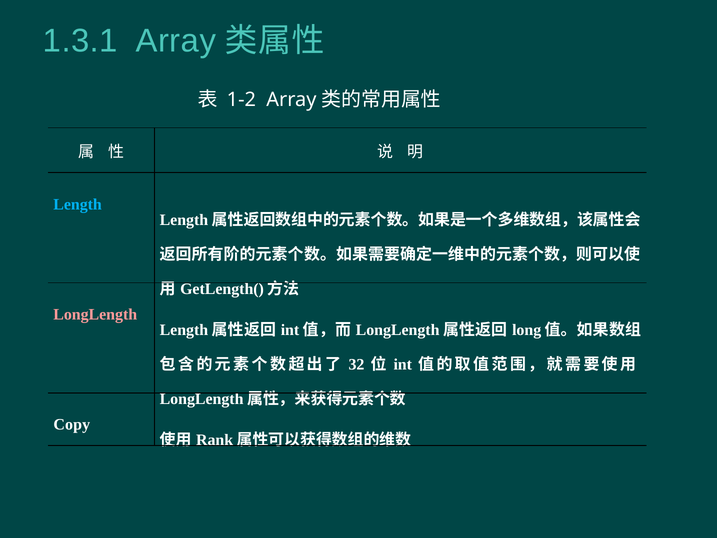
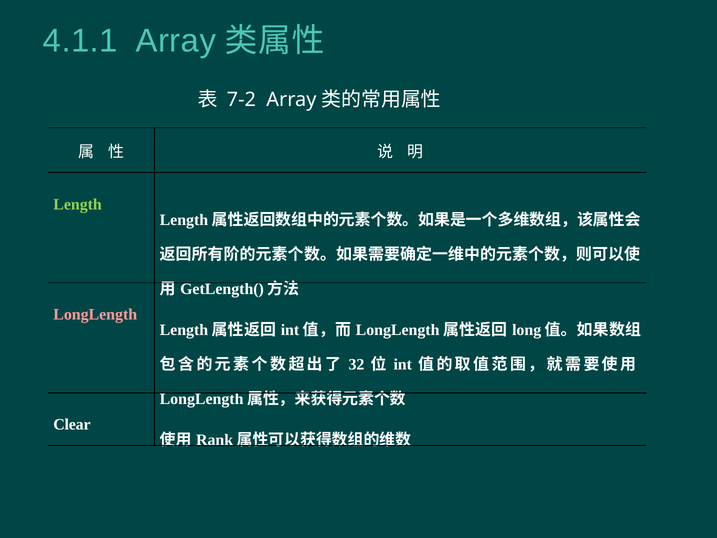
1.3.1: 1.3.1 -> 4.1.1
1-2: 1-2 -> 7-2
Length colour: light blue -> light green
Copy: Copy -> Clear
